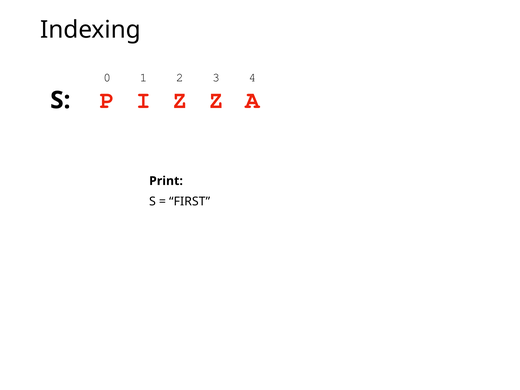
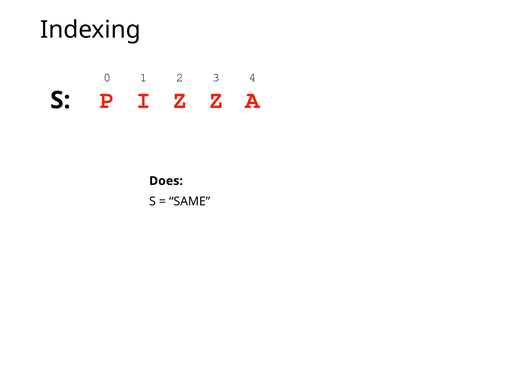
Print: Print -> Does
FIRST: FIRST -> SAME
